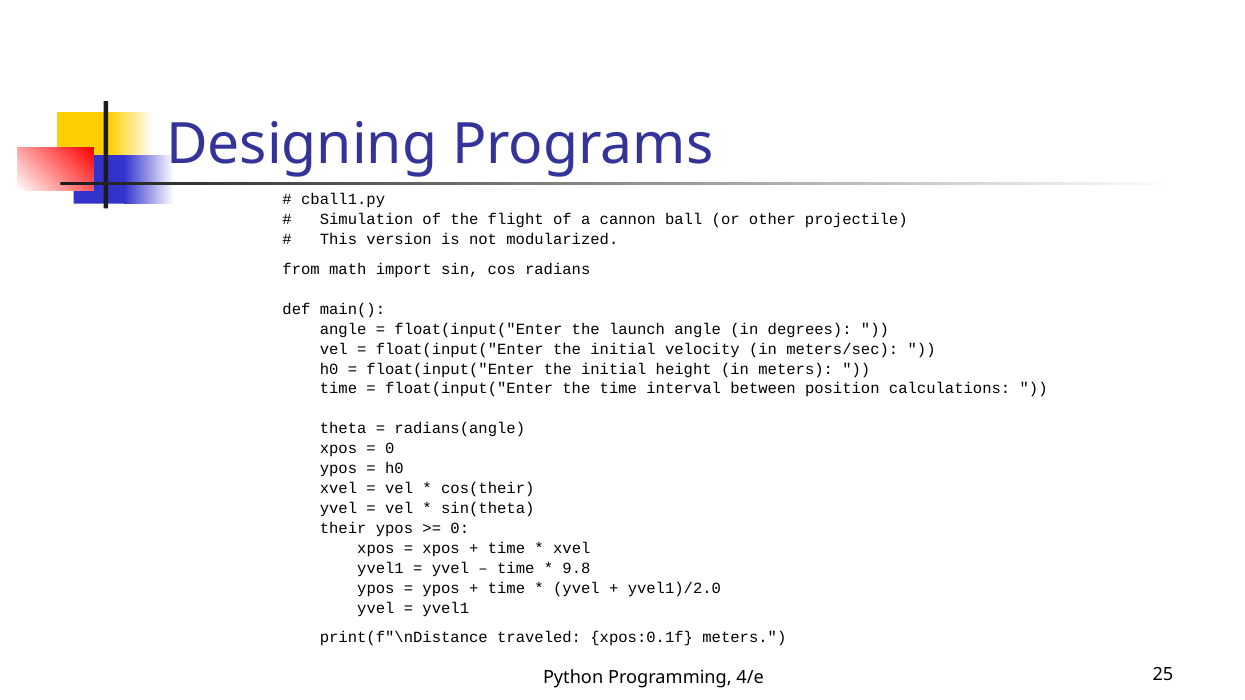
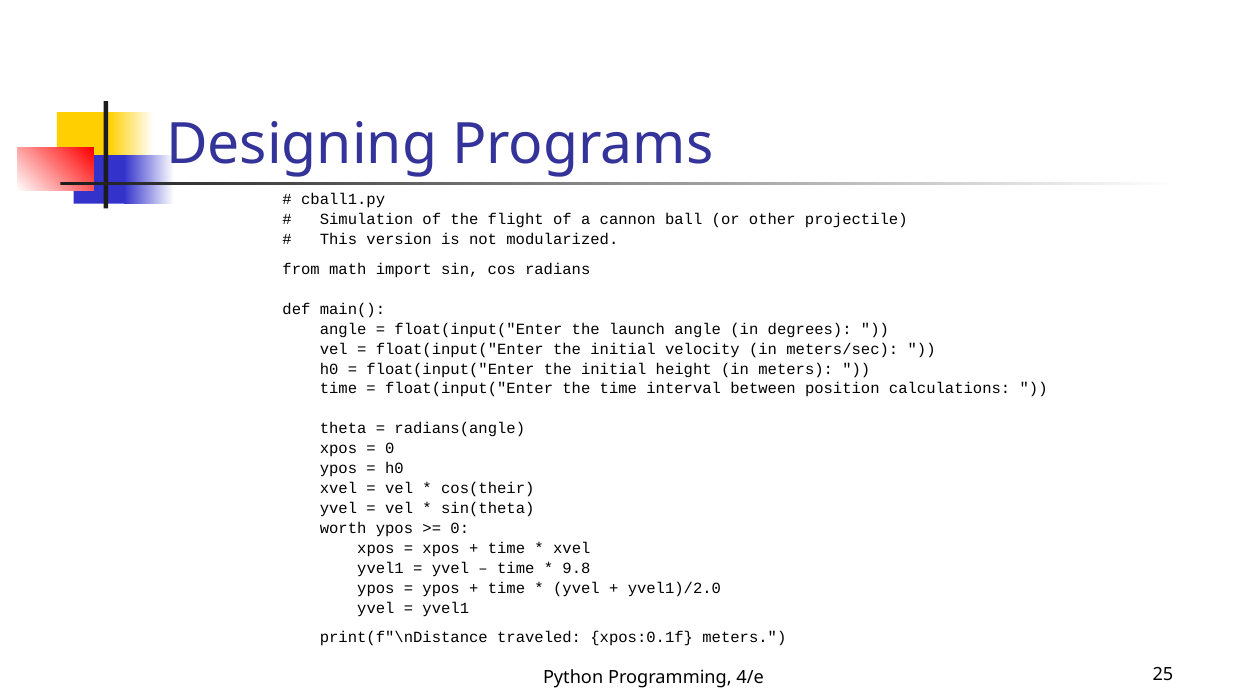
their: their -> worth
